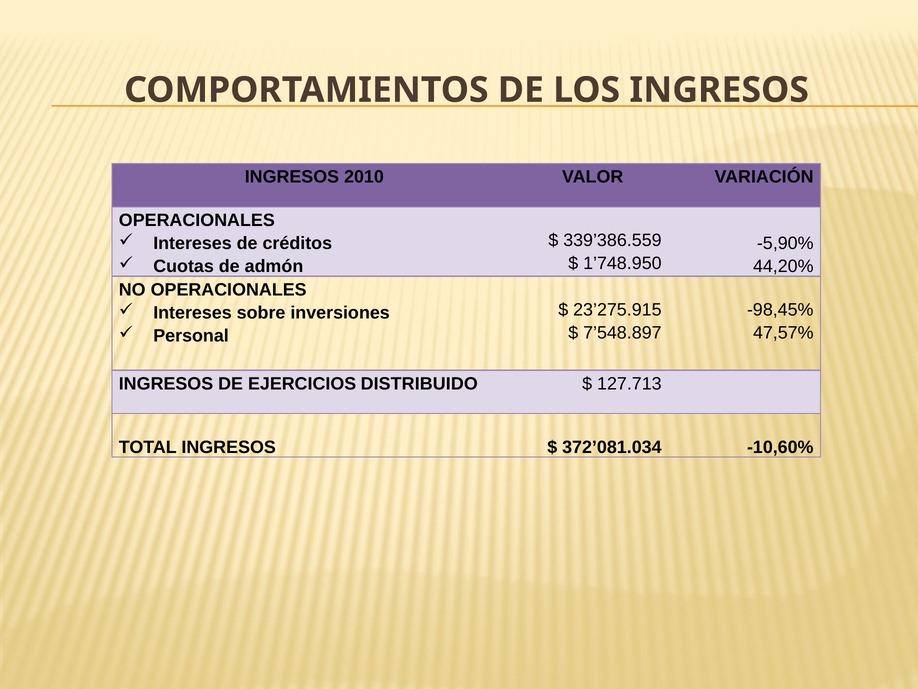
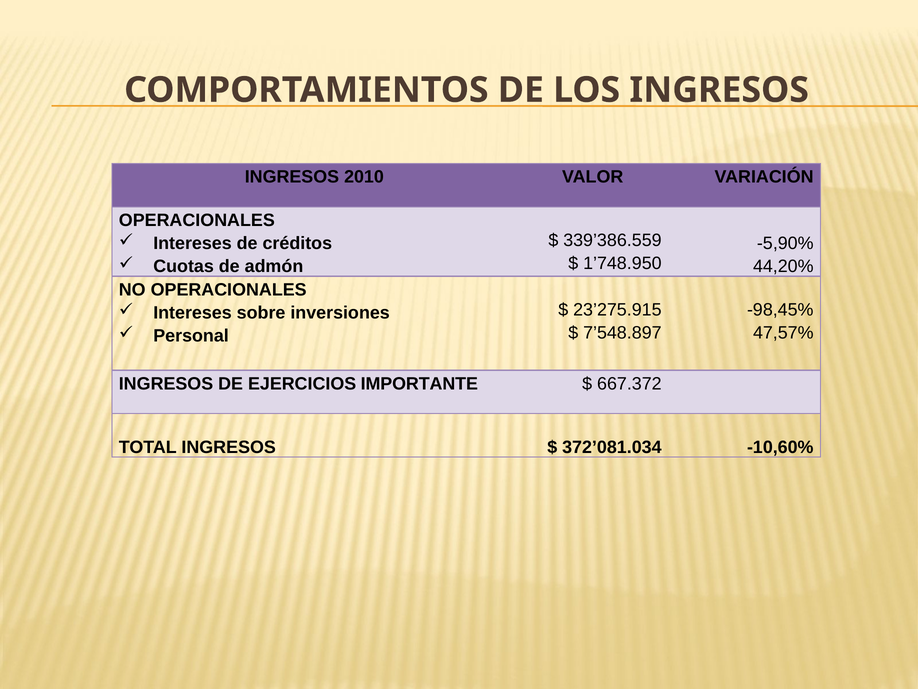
DISTRIBUIDO: DISTRIBUIDO -> IMPORTANTE
127.713: 127.713 -> 667.372
